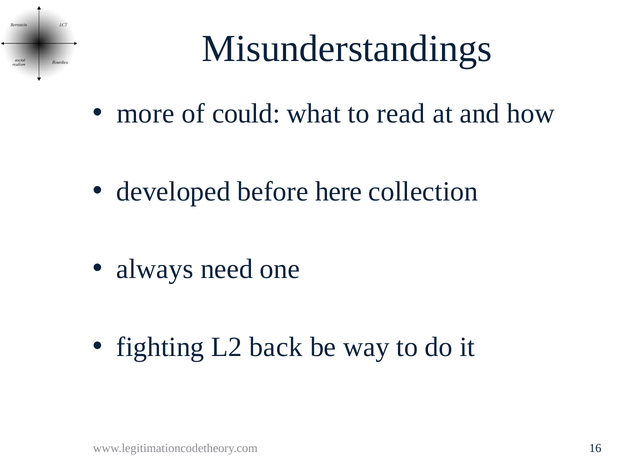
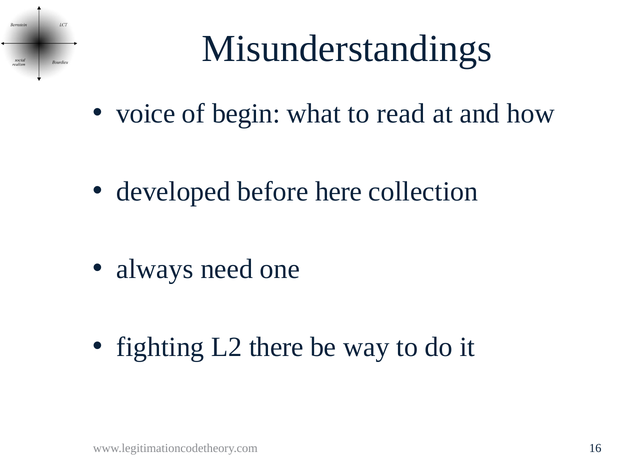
more: more -> voice
could: could -> begin
back: back -> there
